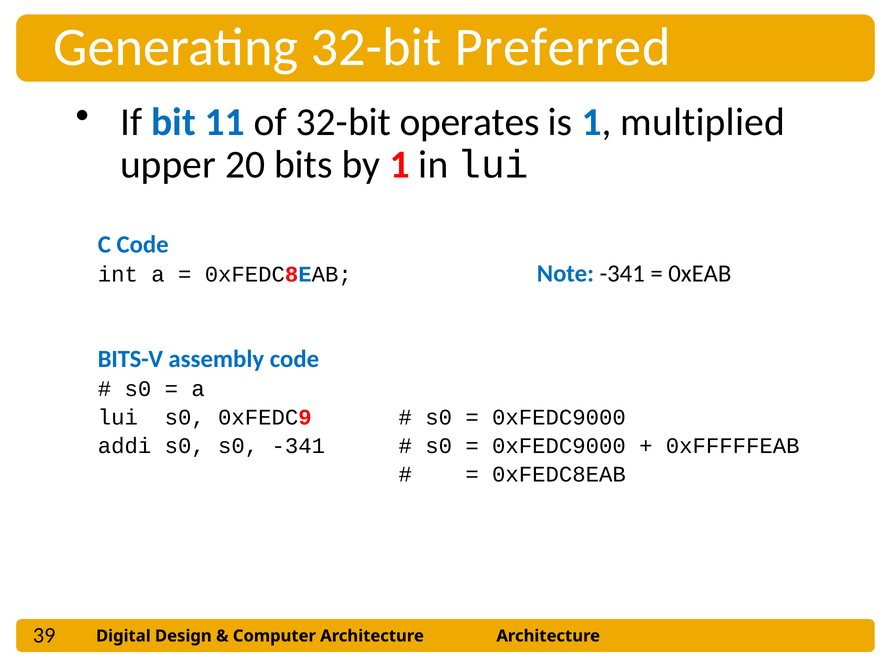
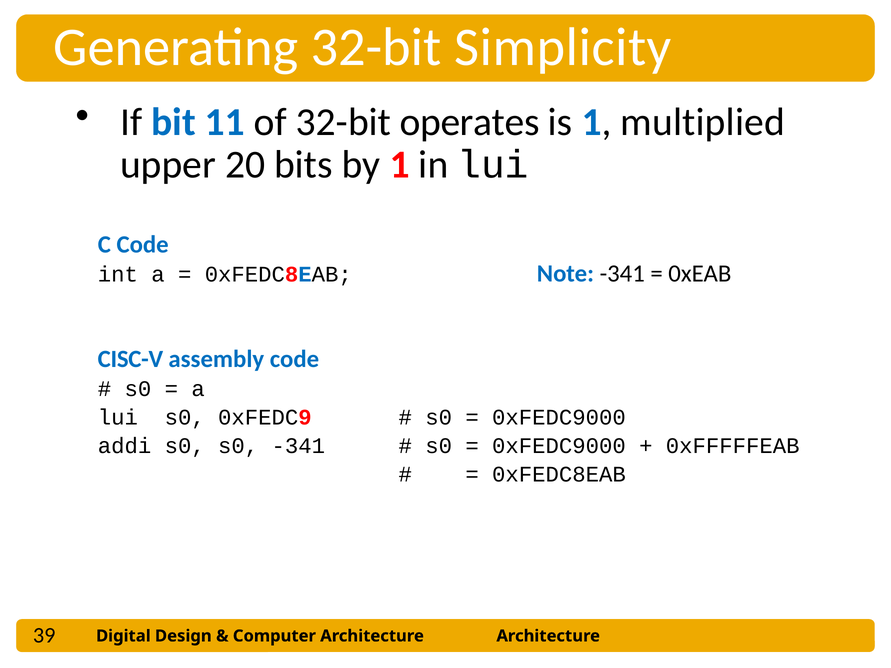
Preferred: Preferred -> Simplicity
BITS-V: BITS-V -> CISC-V
